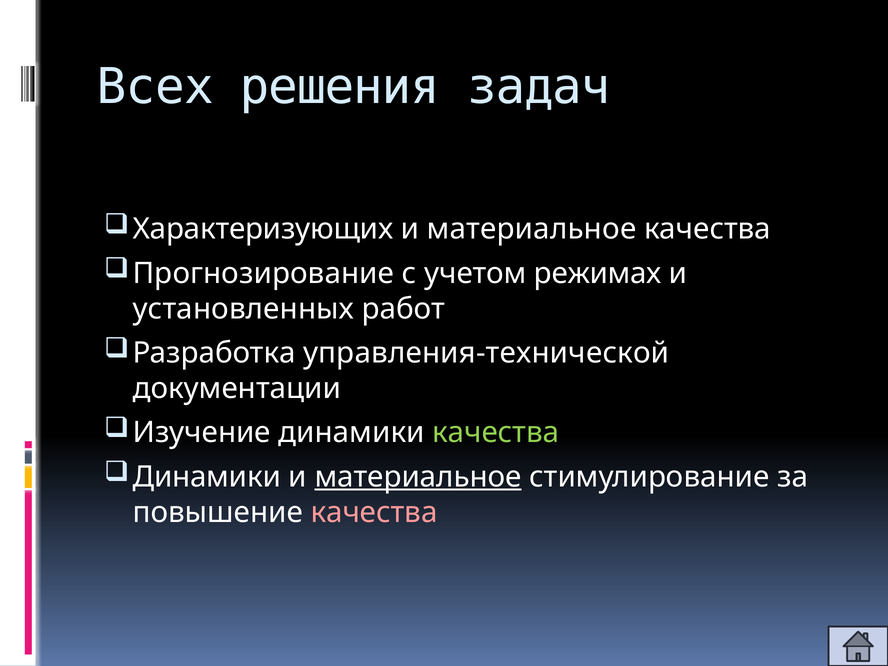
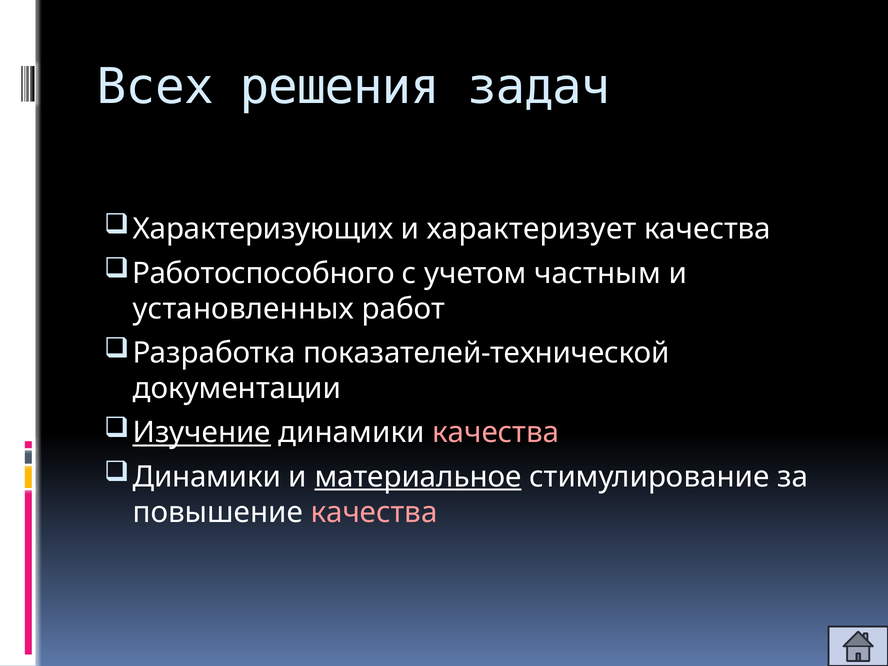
материальное at (532, 229): материальное -> характеризует
Прогнозирование: Прогнозирование -> Работоспособного
режимах: режимах -> частным
управления-технической: управления-технической -> показателей-технической
Изучение underline: none -> present
качества at (496, 433) colour: light green -> pink
